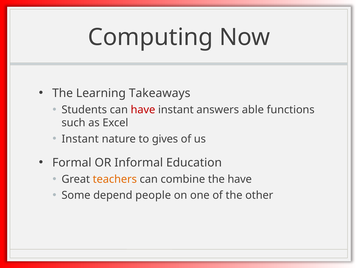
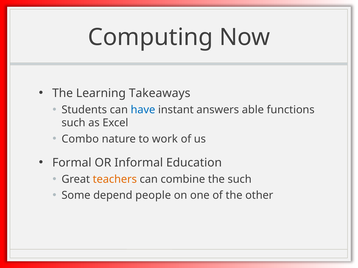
have at (143, 110) colour: red -> blue
Instant at (80, 139): Instant -> Combo
gives: gives -> work
the have: have -> such
